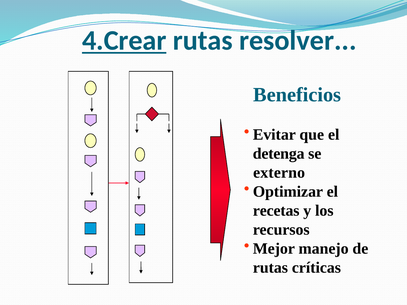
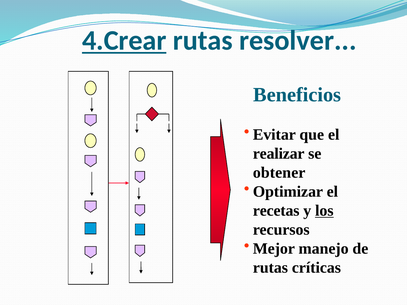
detenga: detenga -> realizar
externo: externo -> obtener
los underline: none -> present
